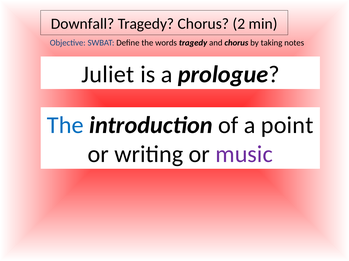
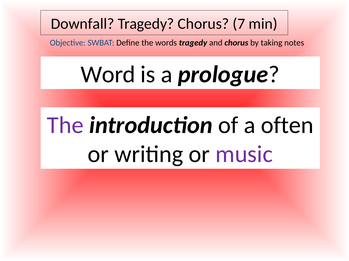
2: 2 -> 7
Juliet: Juliet -> Word
The at (65, 126) colour: blue -> purple
point: point -> often
